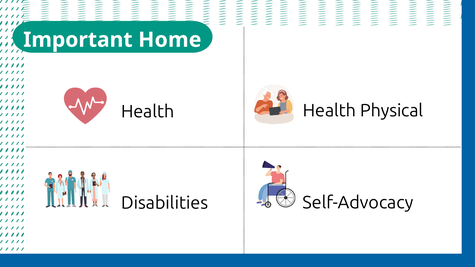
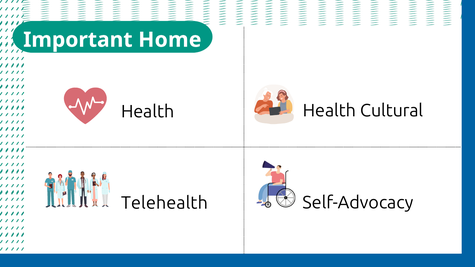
Physical: Physical -> Cultural
Disabilities: Disabilities -> Telehealth
